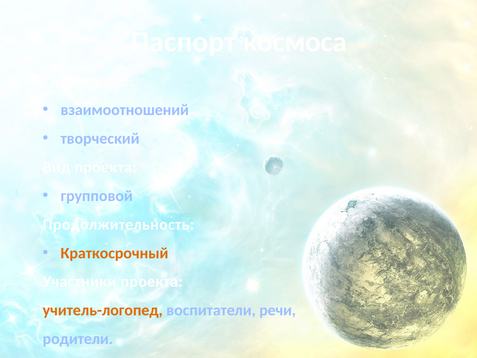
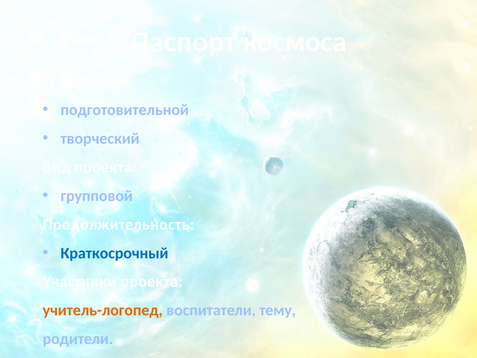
взаимоотношений: взаимоотношений -> подготовительной
Краткосрочный colour: orange -> blue
речи: речи -> тему
